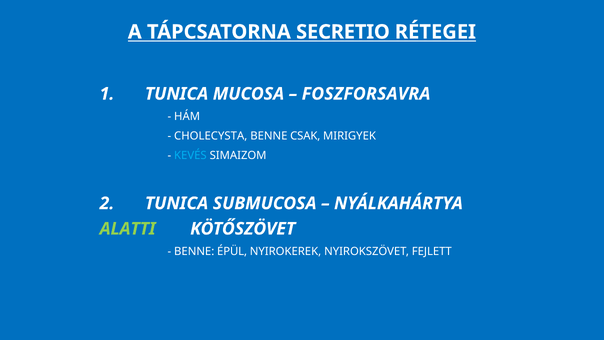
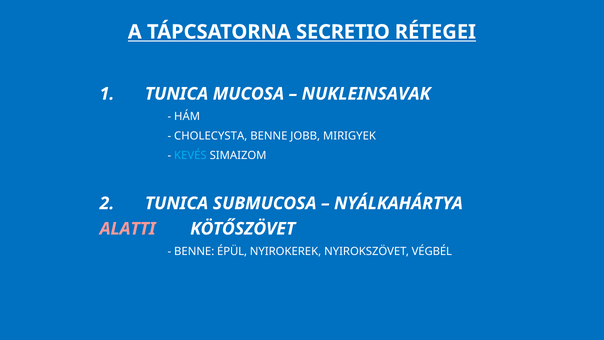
FOSZFORSAVRA: FOSZFORSAVRA -> NUKLEINSAVAK
CSAK: CSAK -> JOBB
ALATTI colour: light green -> pink
FEJLETT: FEJLETT -> VÉGBÉL
